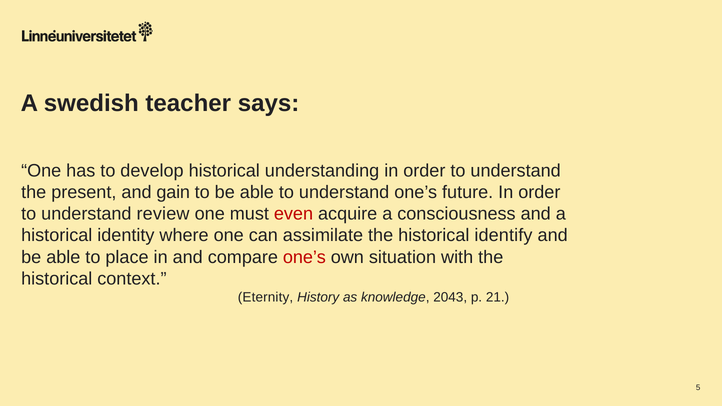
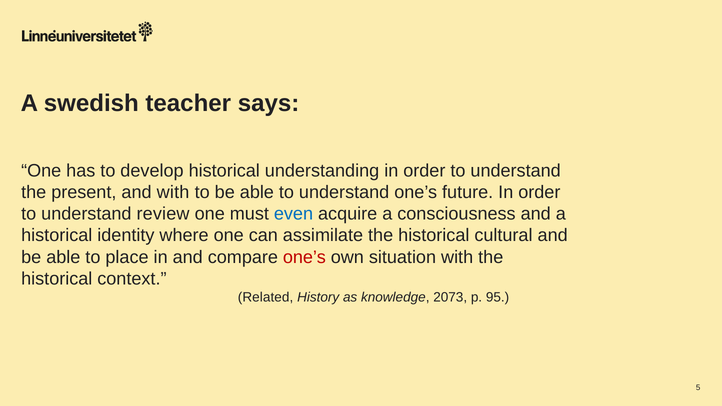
and gain: gain -> with
even colour: red -> blue
identify: identify -> cultural
Eternity: Eternity -> Related
2043: 2043 -> 2073
21: 21 -> 95
